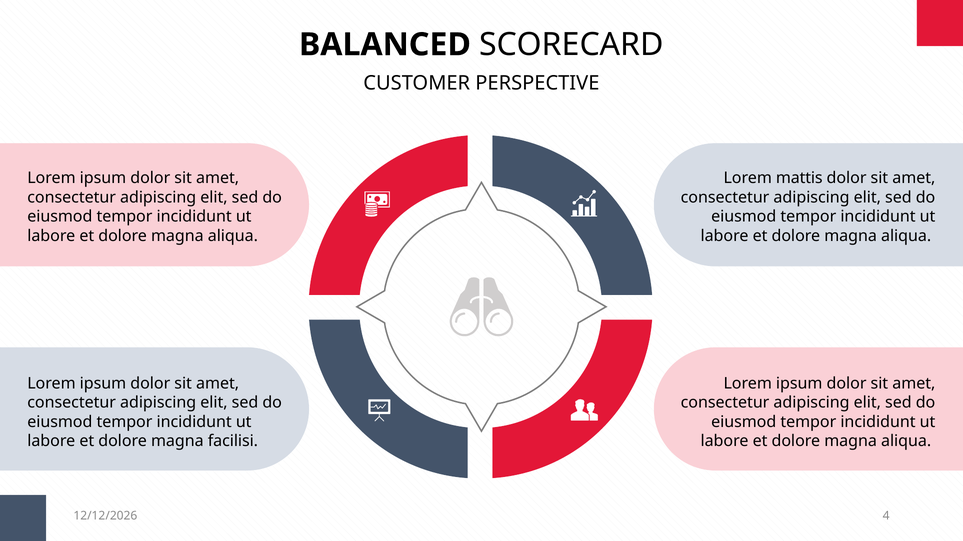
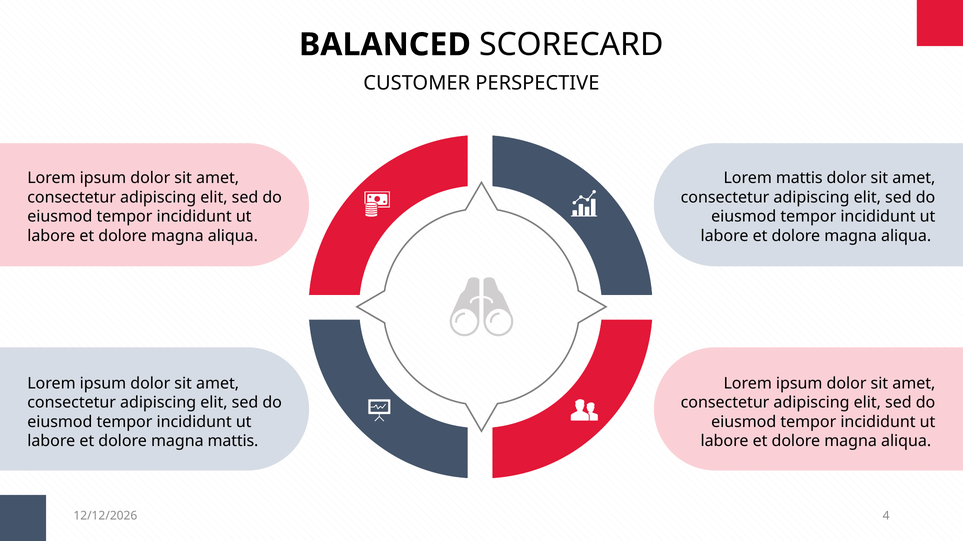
magna facilisi: facilisi -> mattis
